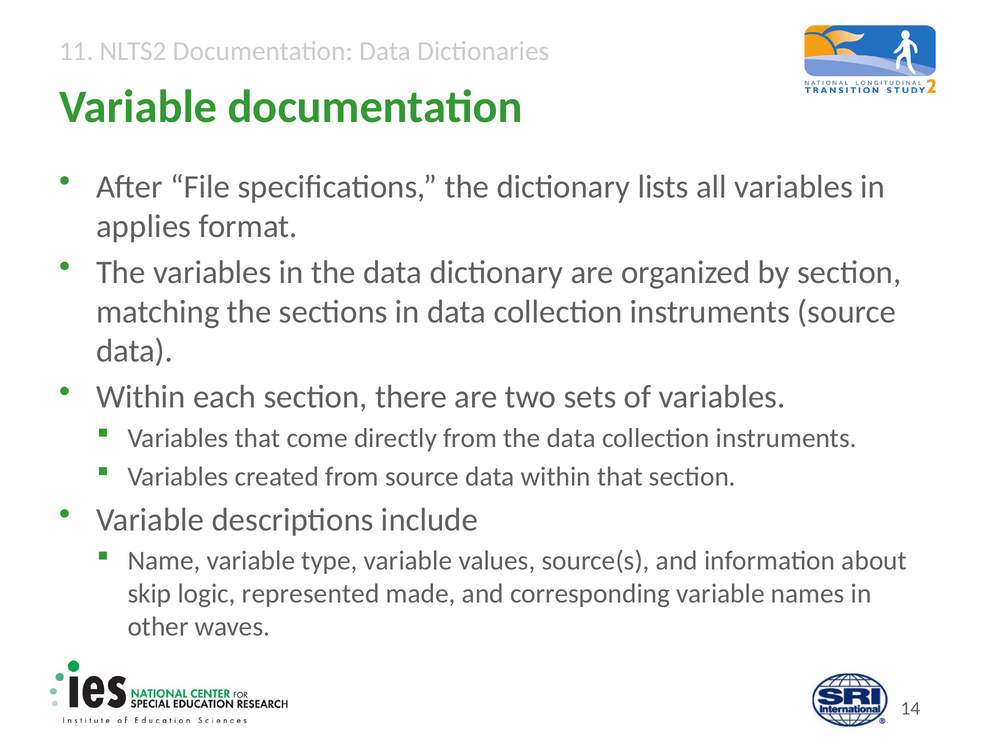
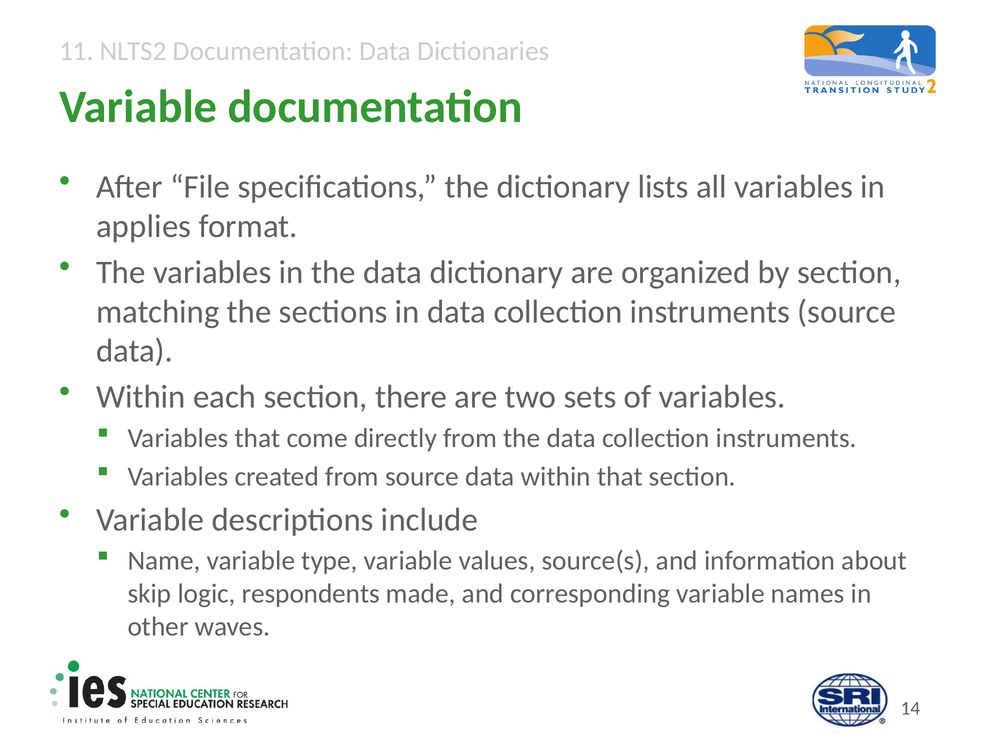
represented: represented -> respondents
